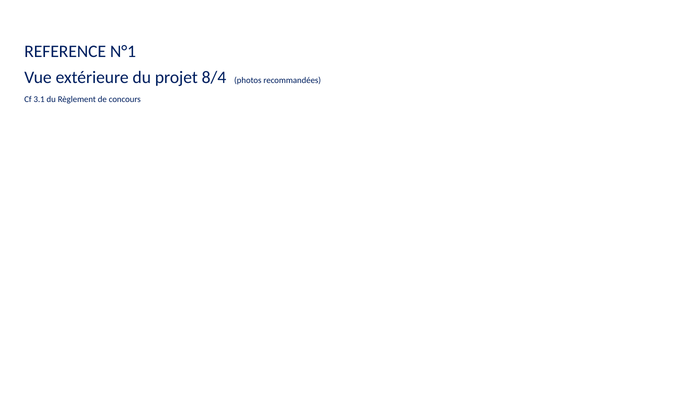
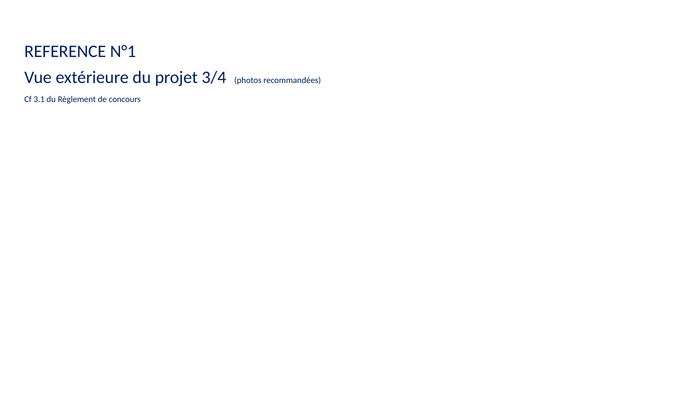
8/4: 8/4 -> 3/4
